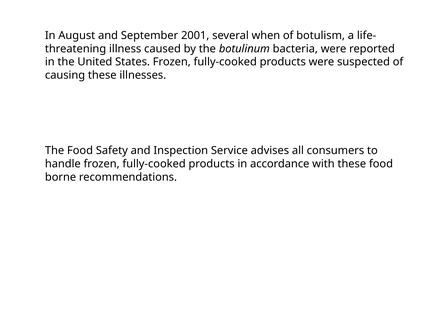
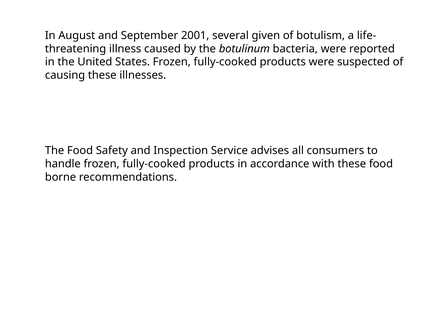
when: when -> given
